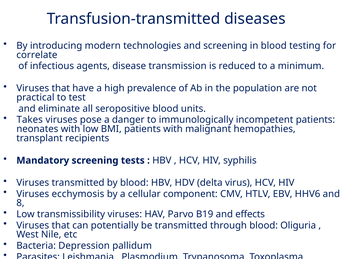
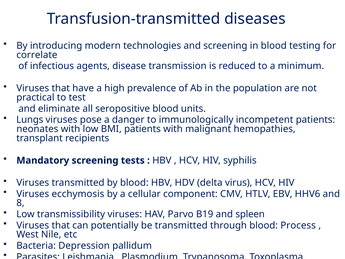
Takes: Takes -> Lungs
effects: effects -> spleen
Oliguria: Oliguria -> Process
